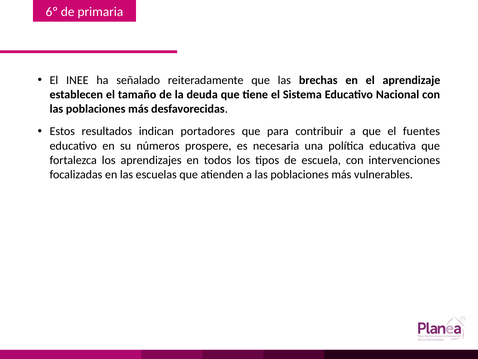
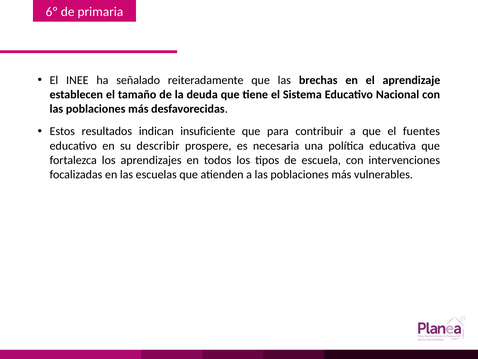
portadores: portadores -> insuficiente
números: números -> describir
